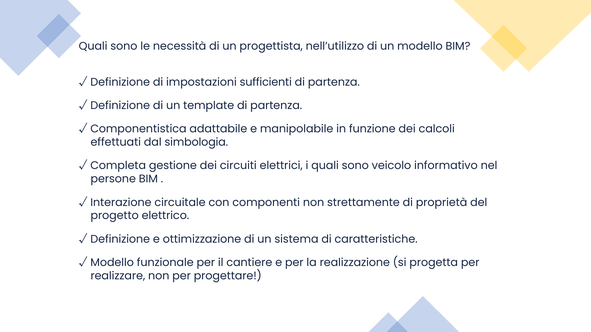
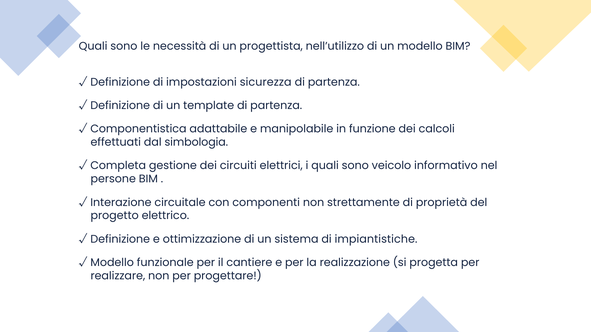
sufficienti: sufficienti -> sicurezza
caratteristiche: caratteristiche -> impiantistiche
